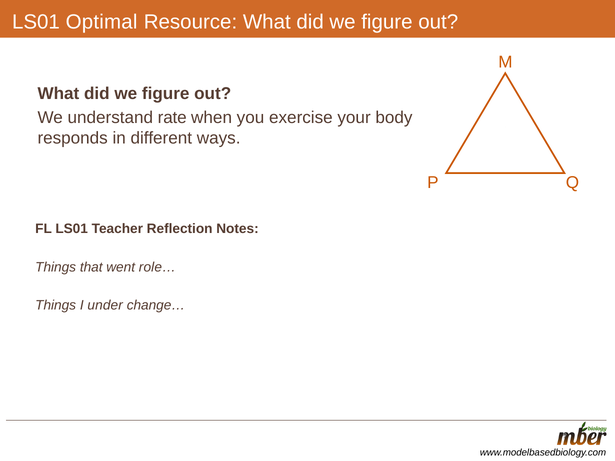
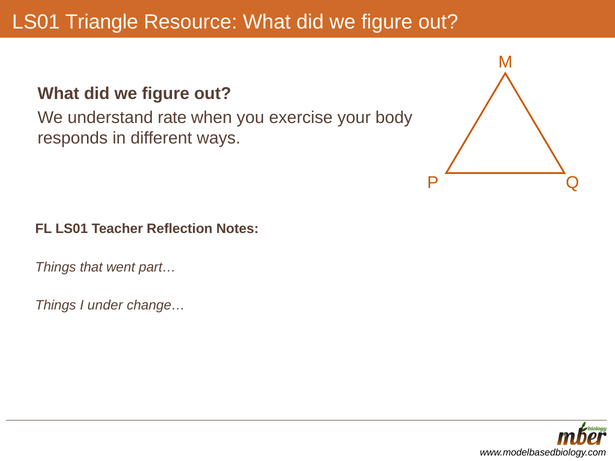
Optimal: Optimal -> Triangle
role…: role… -> part…
